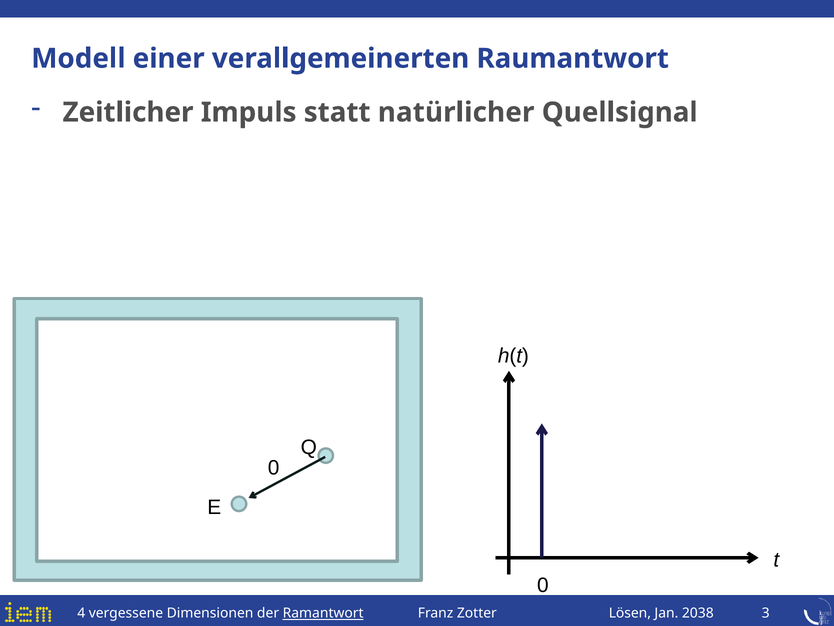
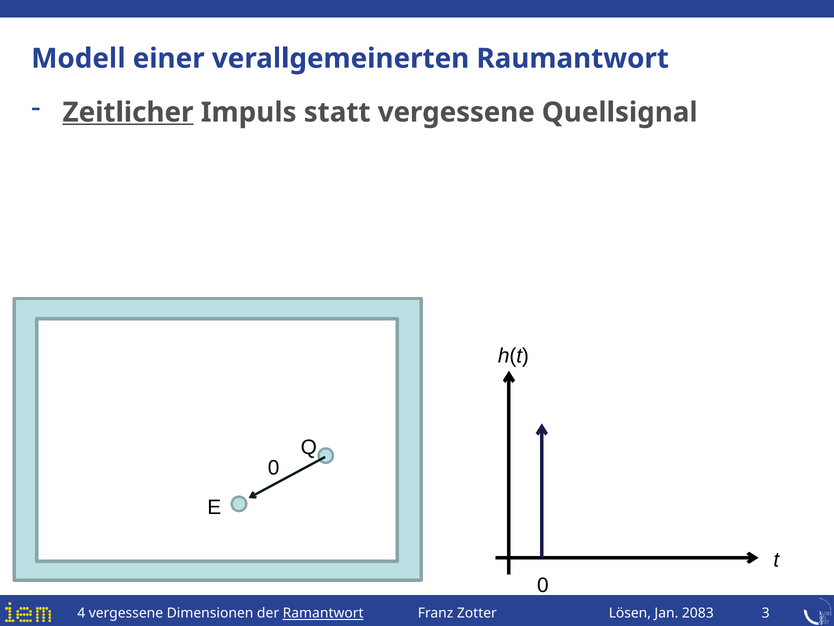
Zeitlicher underline: none -> present
statt natürlicher: natürlicher -> vergessene
2038: 2038 -> 2083
